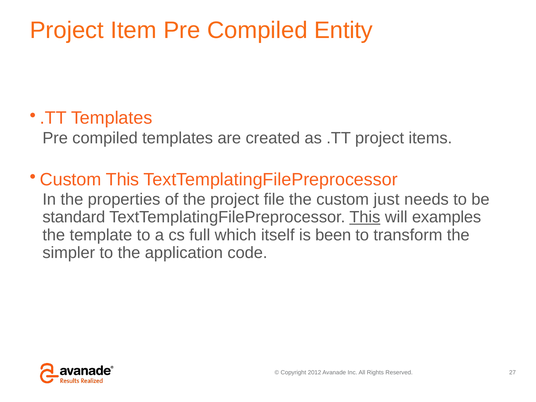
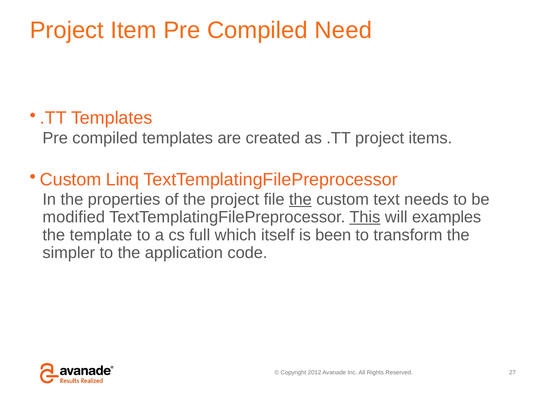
Entity: Entity -> Need
Custom This: This -> Linq
the at (300, 200) underline: none -> present
just: just -> text
standard: standard -> modified
